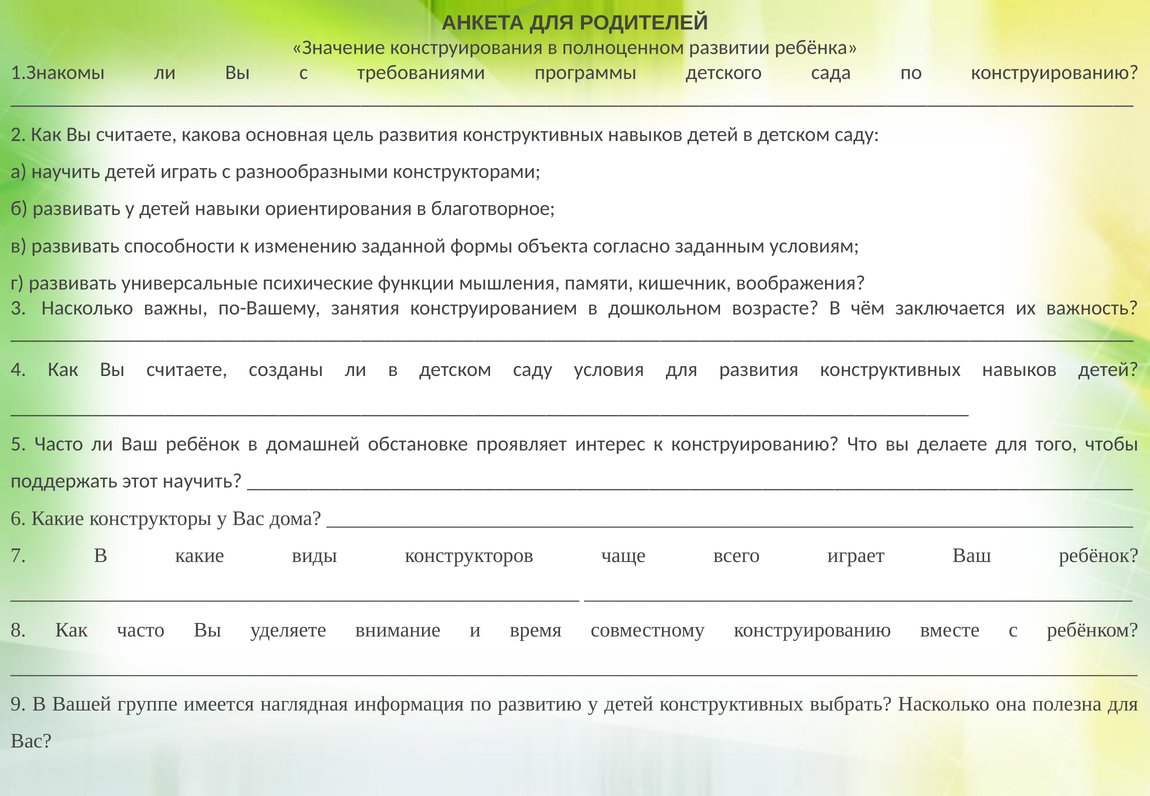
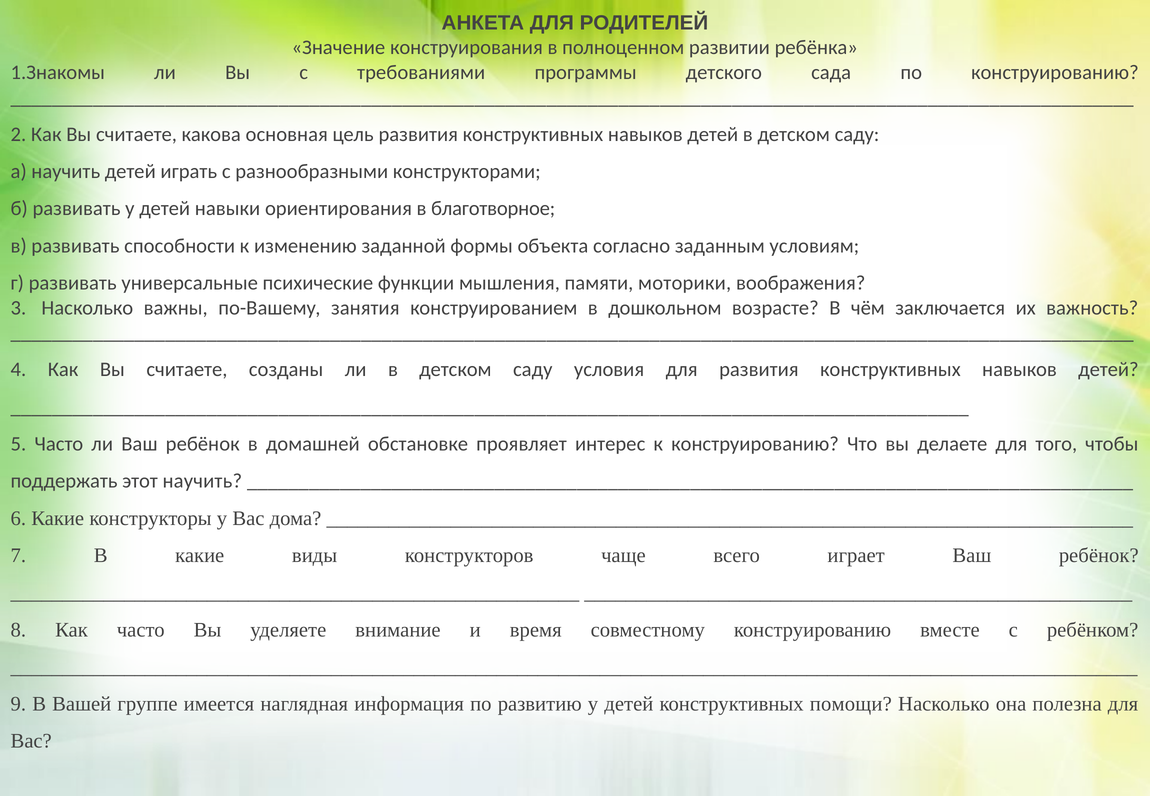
кишечник: кишечник -> моторики
выбрать: выбрать -> помощи
